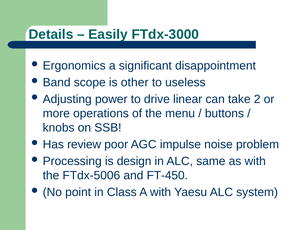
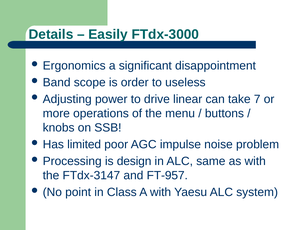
other: other -> order
2: 2 -> 7
review: review -> limited
FTdx-5006: FTdx-5006 -> FTdx-3147
FT-450: FT-450 -> FT-957
